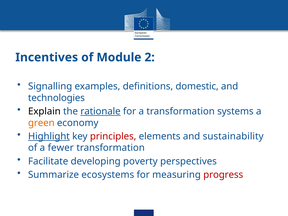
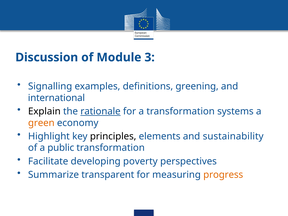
Incentives: Incentives -> Discussion
2: 2 -> 3
domestic: domestic -> greening
technologies: technologies -> international
Highlight underline: present -> none
principles colour: red -> black
fewer: fewer -> public
ecosystems: ecosystems -> transparent
progress colour: red -> orange
